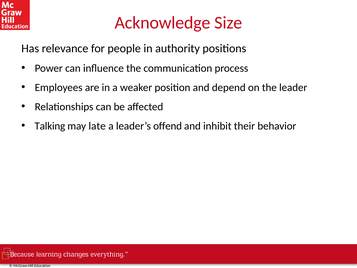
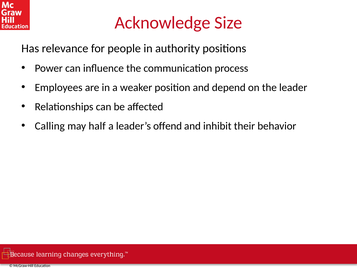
Talking: Talking -> Calling
late: late -> half
